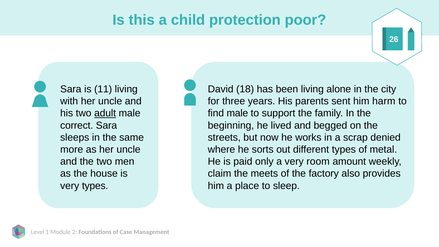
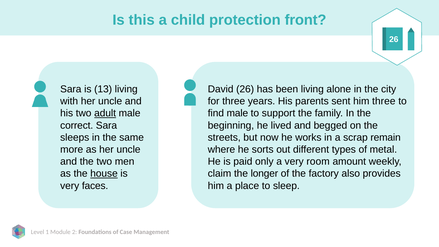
poor: poor -> front
11: 11 -> 13
David 18: 18 -> 26
him harm: harm -> three
denied: denied -> remain
house underline: none -> present
meets: meets -> longer
very types: types -> faces
